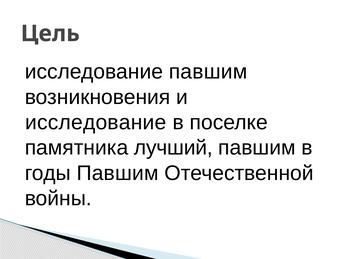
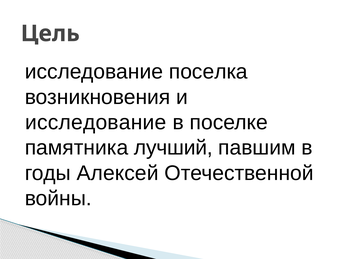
исследование павшим: павшим -> поселка
годы Павшим: Павшим -> Алексей
